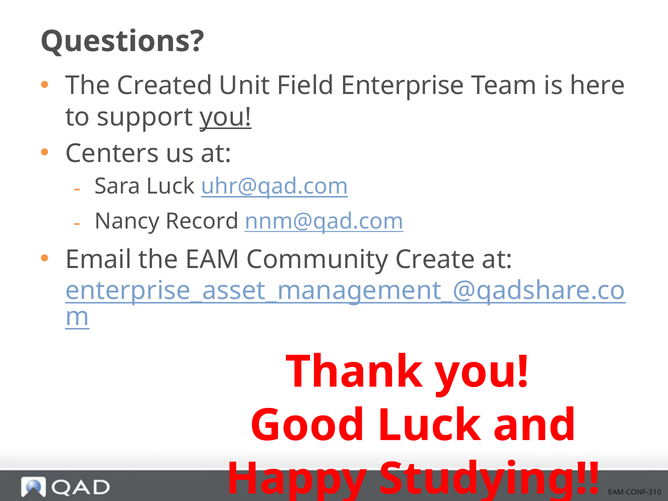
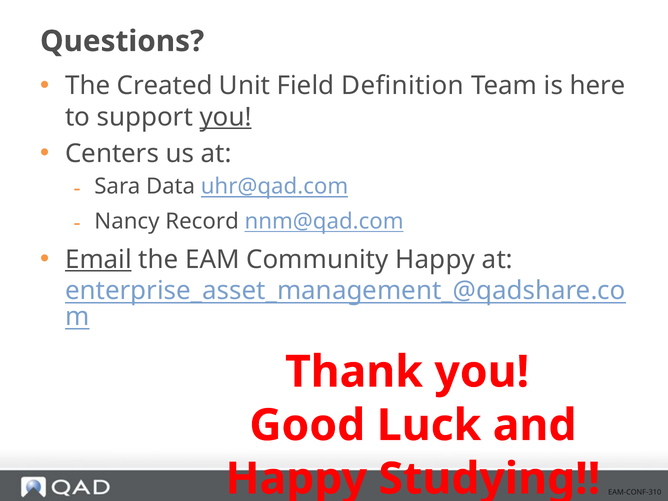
Enterprise: Enterprise -> Definition
Sara Luck: Luck -> Data
Email underline: none -> present
Community Create: Create -> Happy
